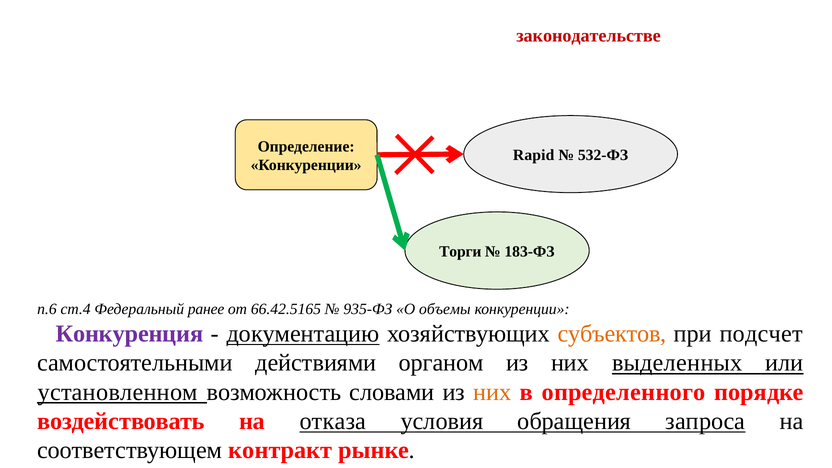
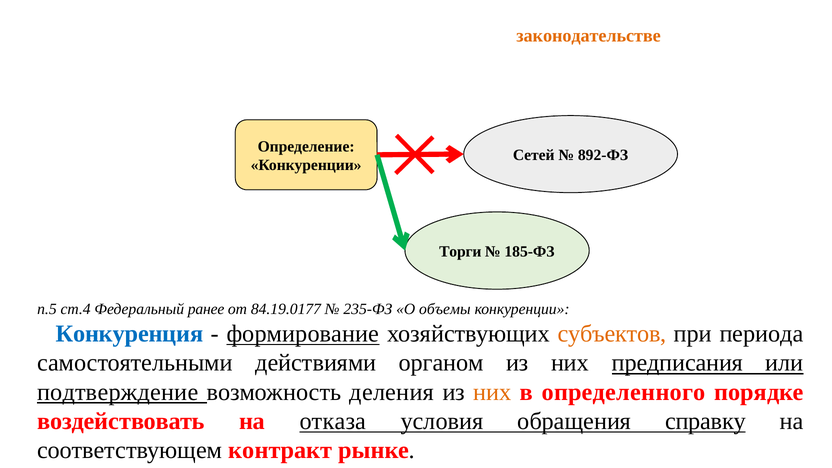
законодательстве colour: red -> orange
Rapid: Rapid -> Сетей
532-ФЗ: 532-ФЗ -> 892-ФЗ
183-ФЗ: 183-ФЗ -> 185-ФЗ
п.6: п.6 -> п.5
66.42.5165: 66.42.5165 -> 84.19.0177
935-ФЗ: 935-ФЗ -> 235-ФЗ
Конкуренция colour: purple -> blue
документацию: документацию -> формирование
подсчет: подсчет -> периода
выделенных: выделенных -> предписания
установленном: установленном -> подтверждение
словами: словами -> деления
запроса: запроса -> справку
